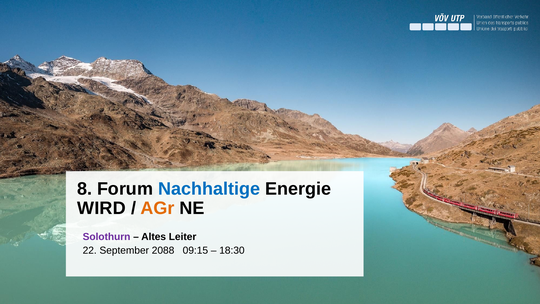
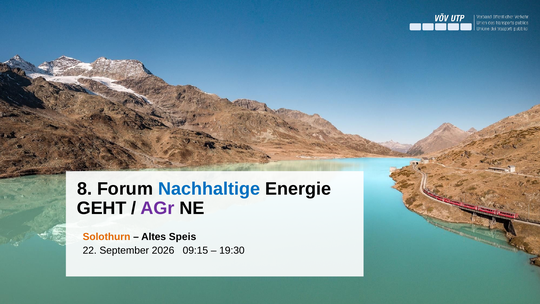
WIRD: WIRD -> GEHT
AGr colour: orange -> purple
Solothurn colour: purple -> orange
Leiter: Leiter -> Speis
2088: 2088 -> 2026
18:30: 18:30 -> 19:30
